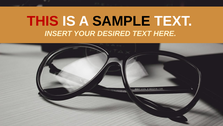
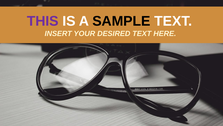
THIS colour: red -> purple
